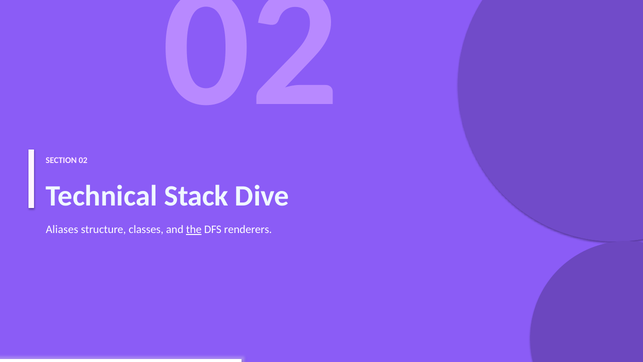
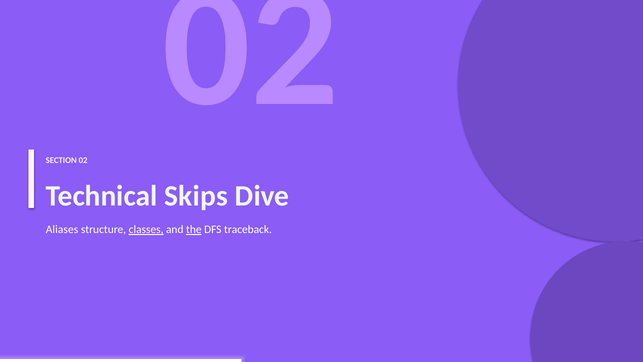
Stack: Stack -> Skips
classes underline: none -> present
renderers: renderers -> traceback
